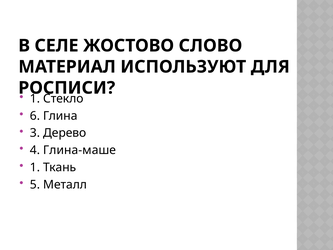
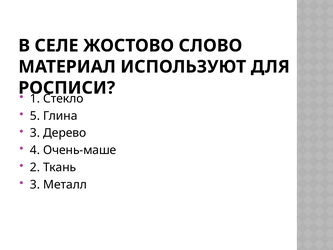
6: 6 -> 5
Глина-маше: Глина-маше -> Очень-маше
1 at (35, 167): 1 -> 2
5 at (35, 184): 5 -> 3
